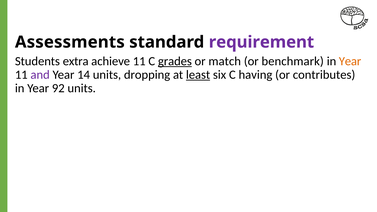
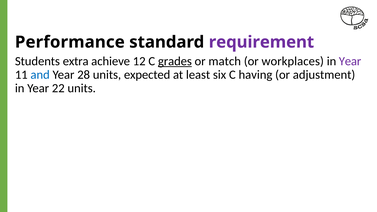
Assessments: Assessments -> Performance
achieve 11: 11 -> 12
benchmark: benchmark -> workplaces
Year at (350, 61) colour: orange -> purple
and colour: purple -> blue
14: 14 -> 28
dropping: dropping -> expected
least underline: present -> none
contributes: contributes -> adjustment
92: 92 -> 22
